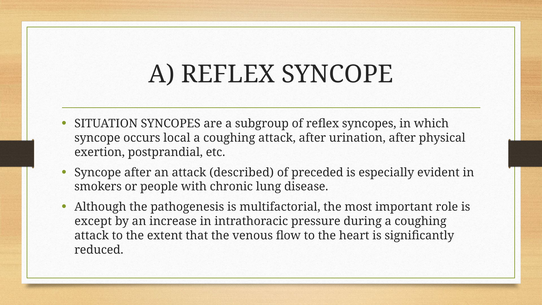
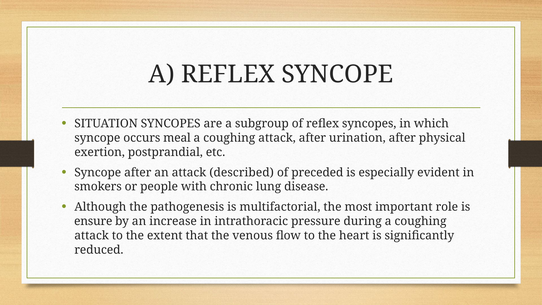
local: local -> meal
except: except -> ensure
